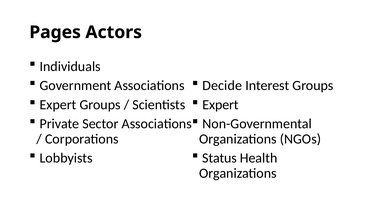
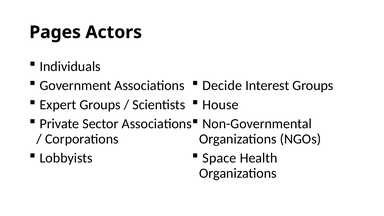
Expert at (221, 105): Expert -> House
Status: Status -> Space
